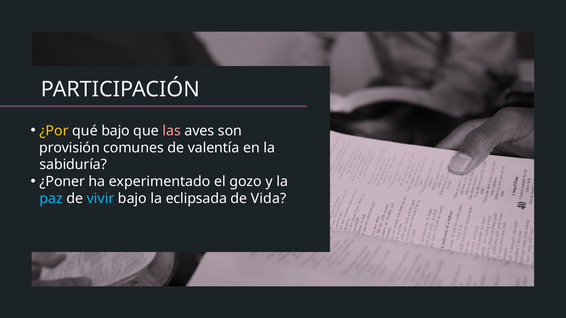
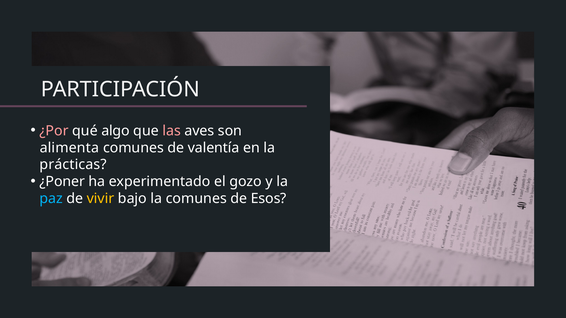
¿Por colour: yellow -> pink
qué bajo: bajo -> algo
provisión: provisión -> alimenta
sabiduría: sabiduría -> prácticas
vivir colour: light blue -> yellow
la eclipsada: eclipsada -> comunes
Vida: Vida -> Esos
